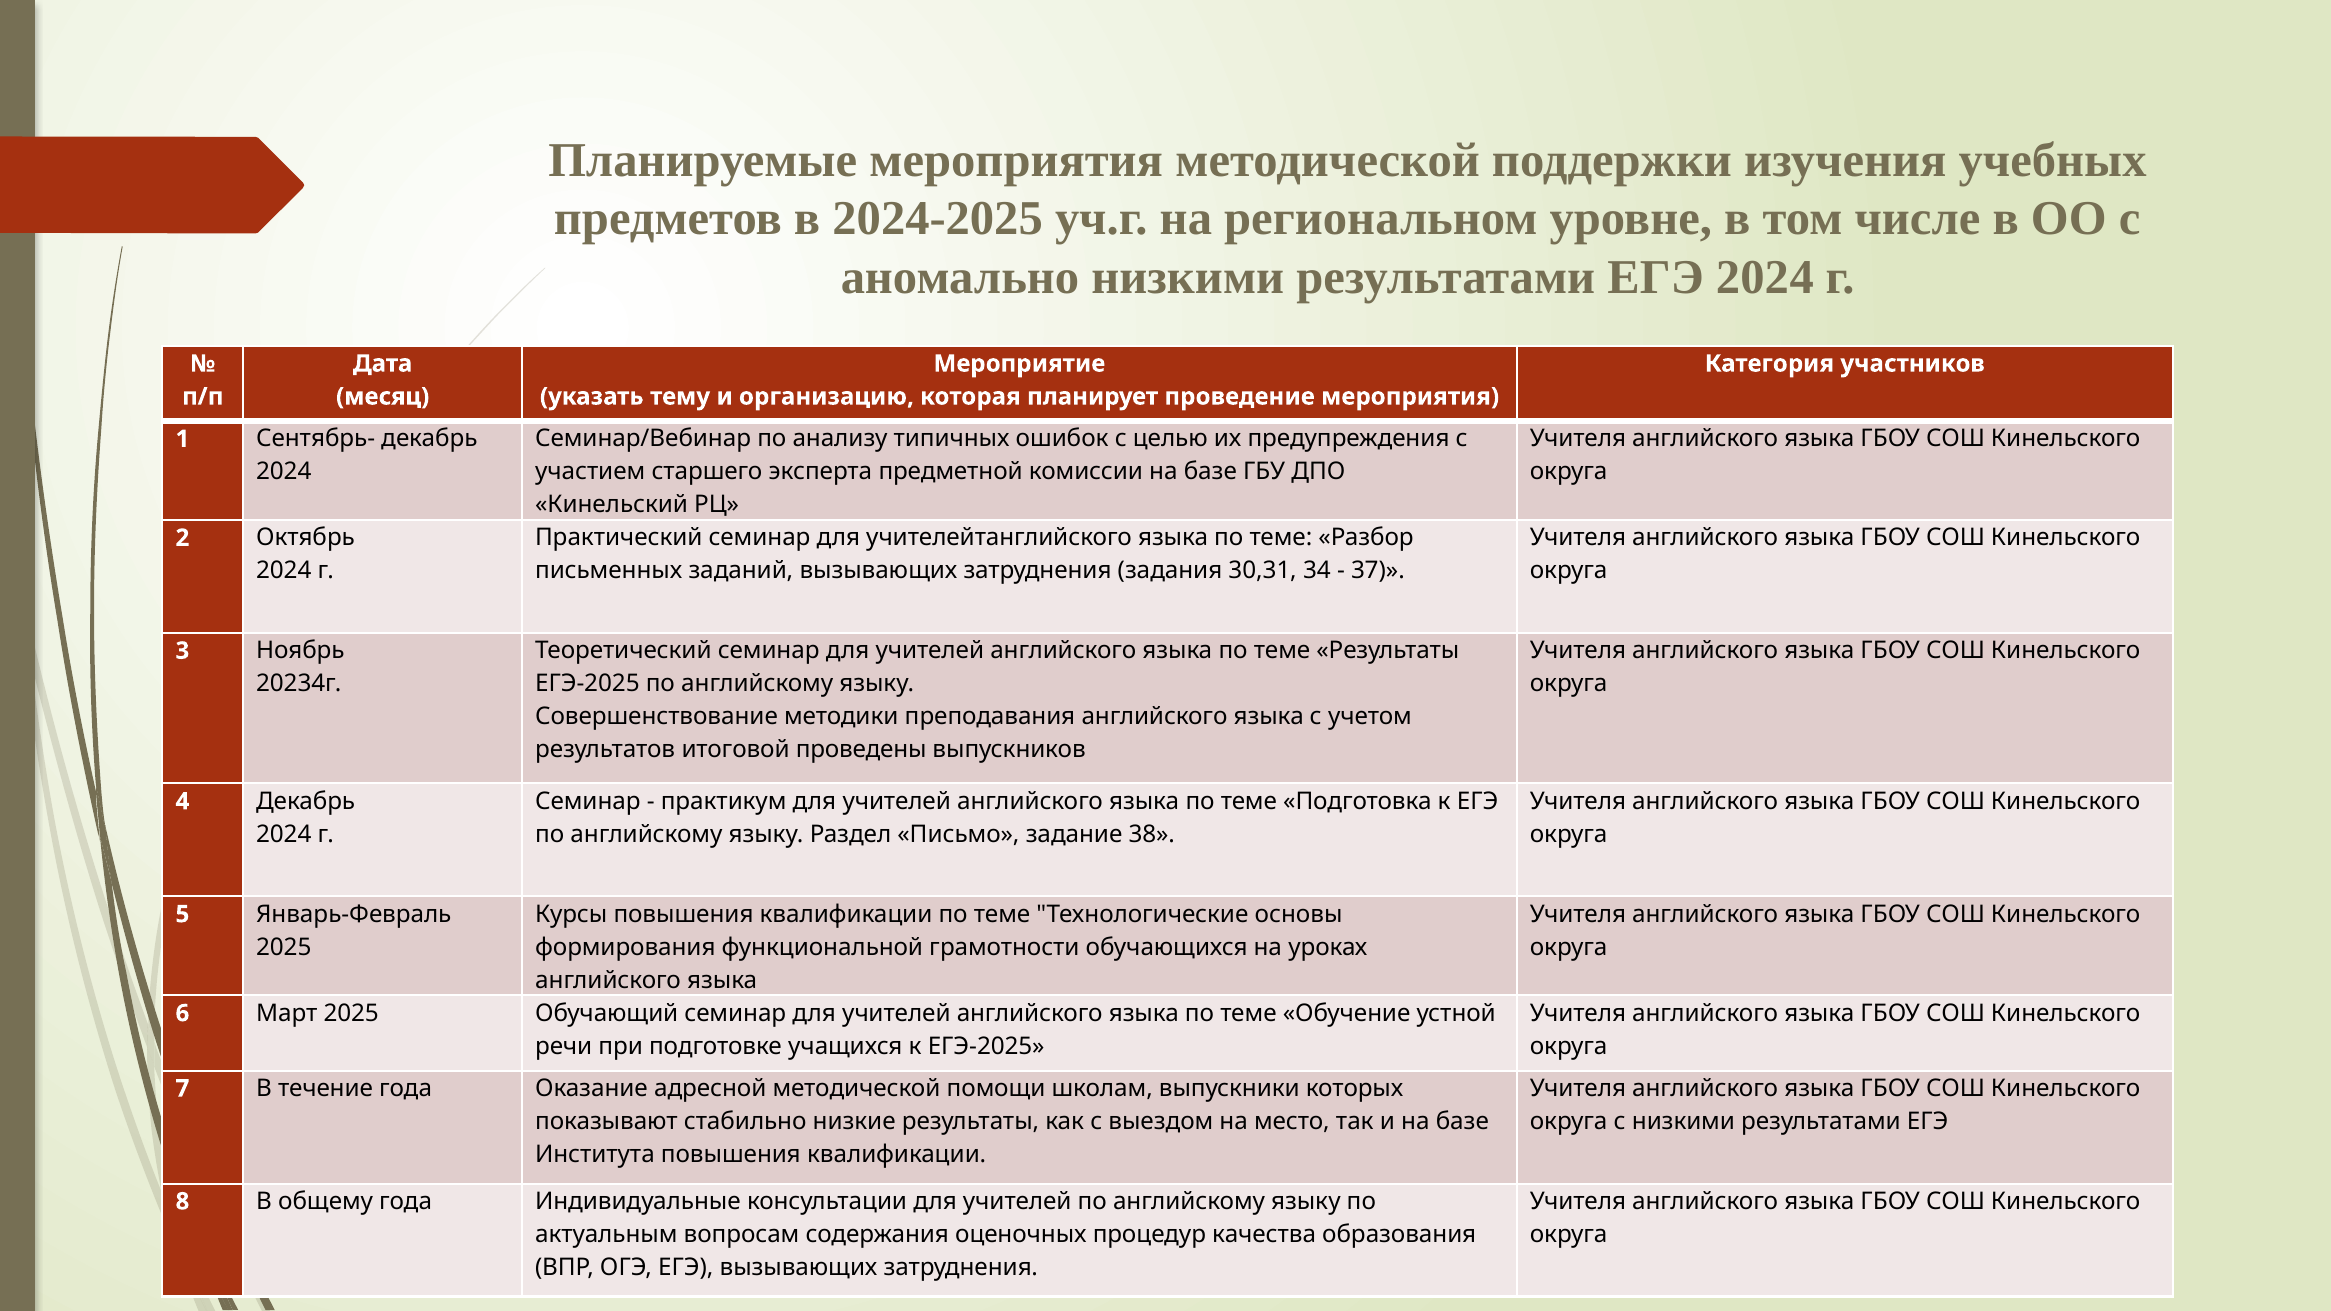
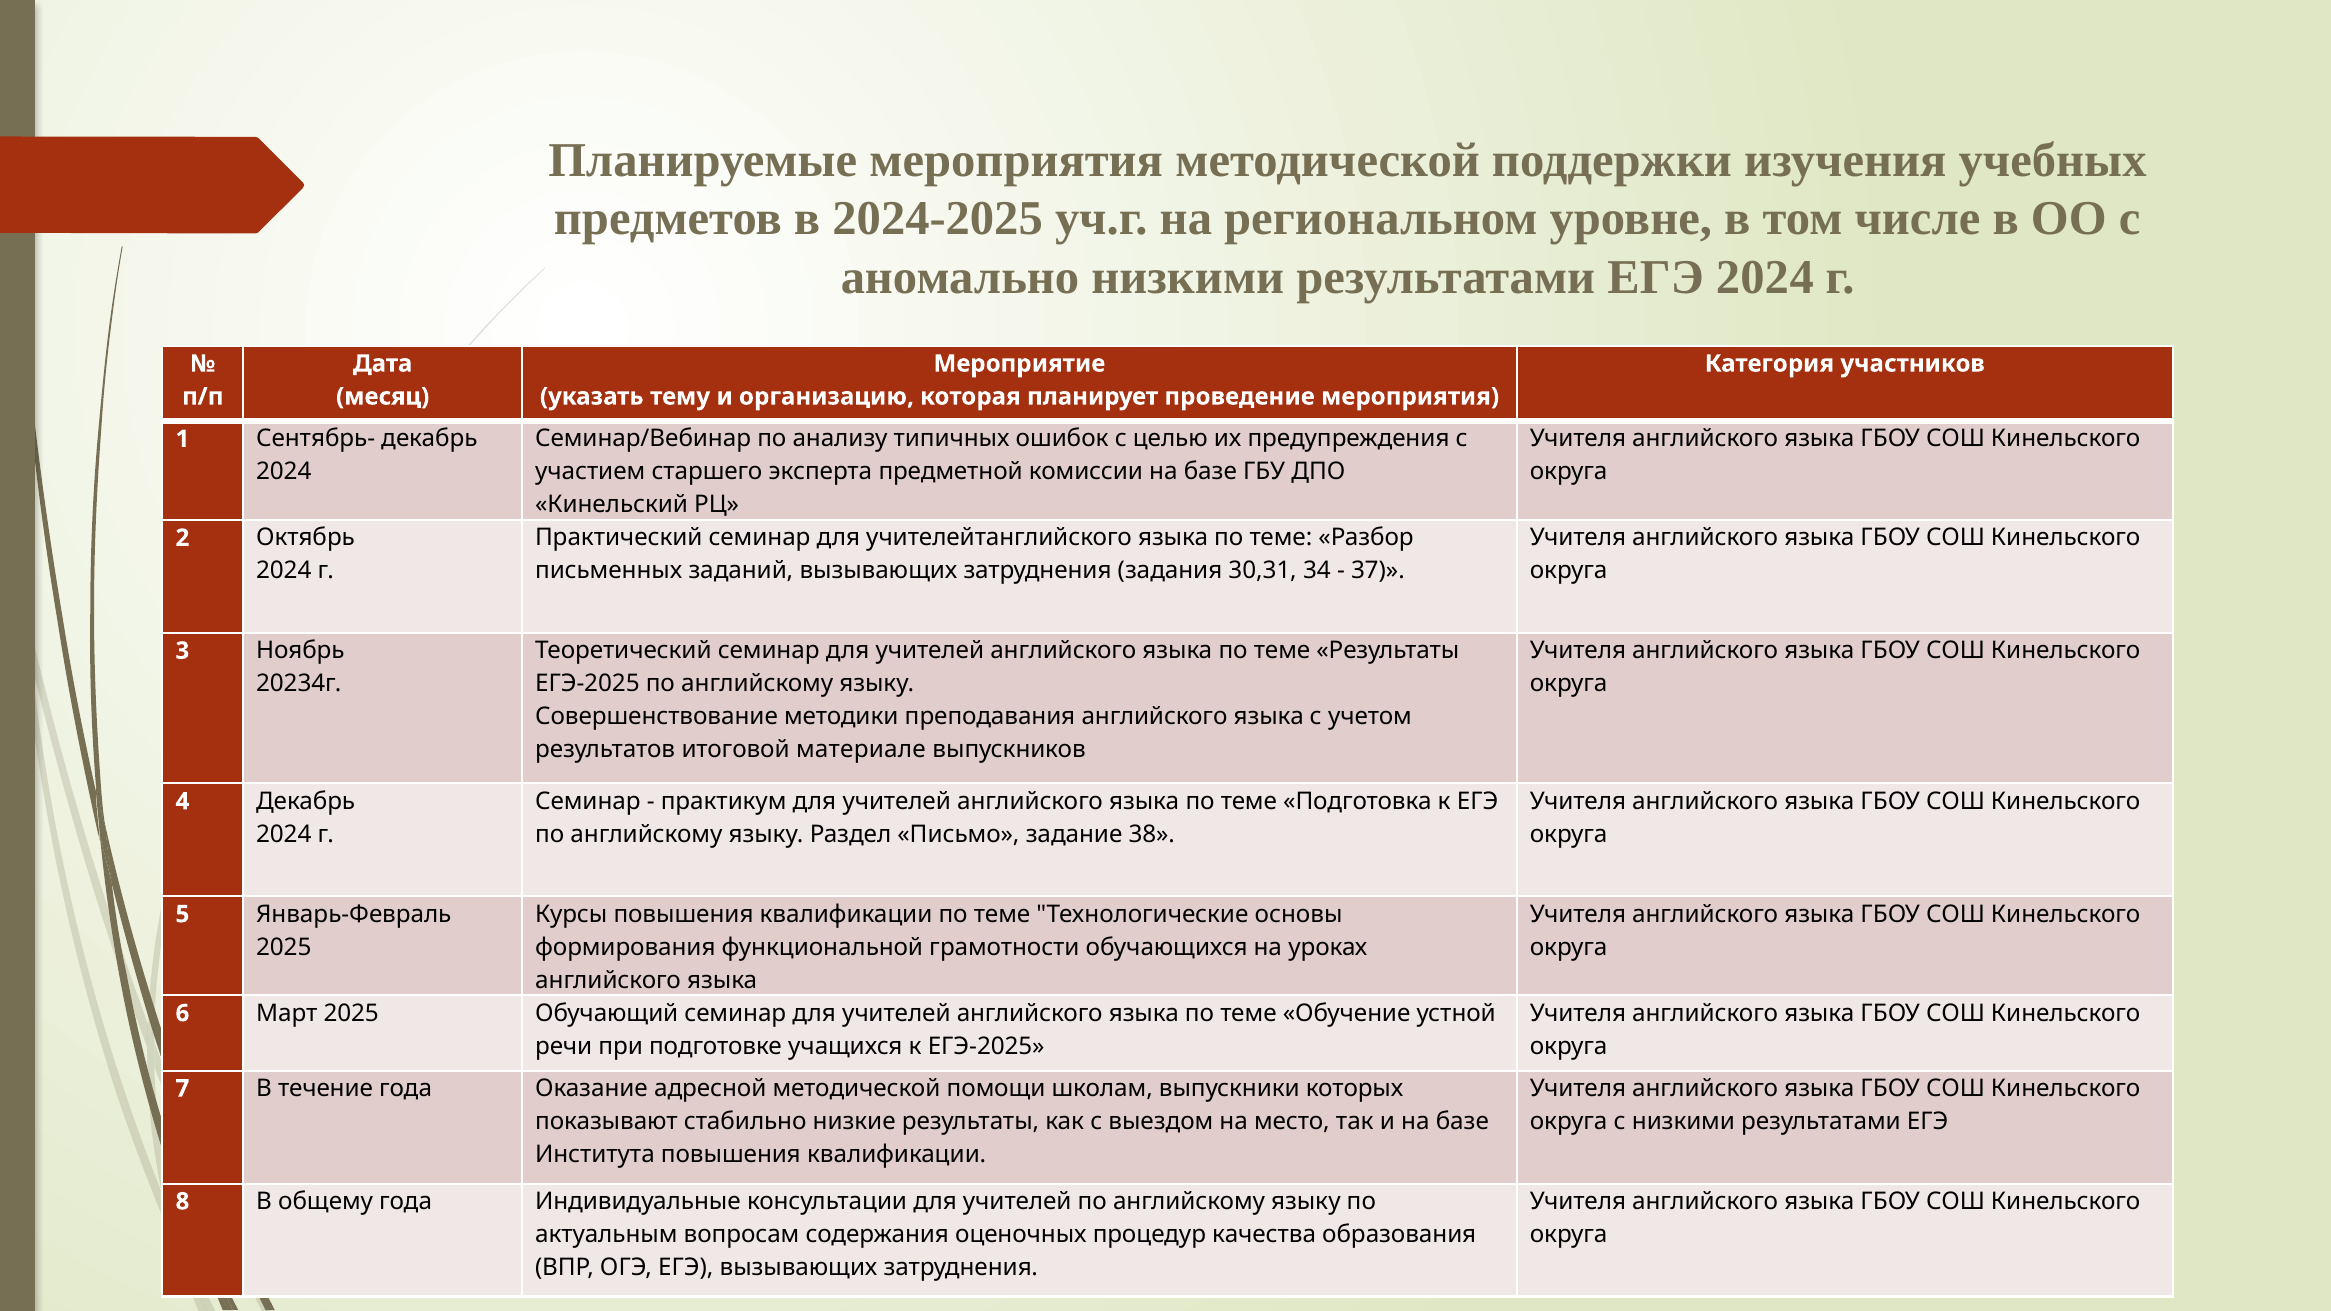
проведены: проведены -> материале
